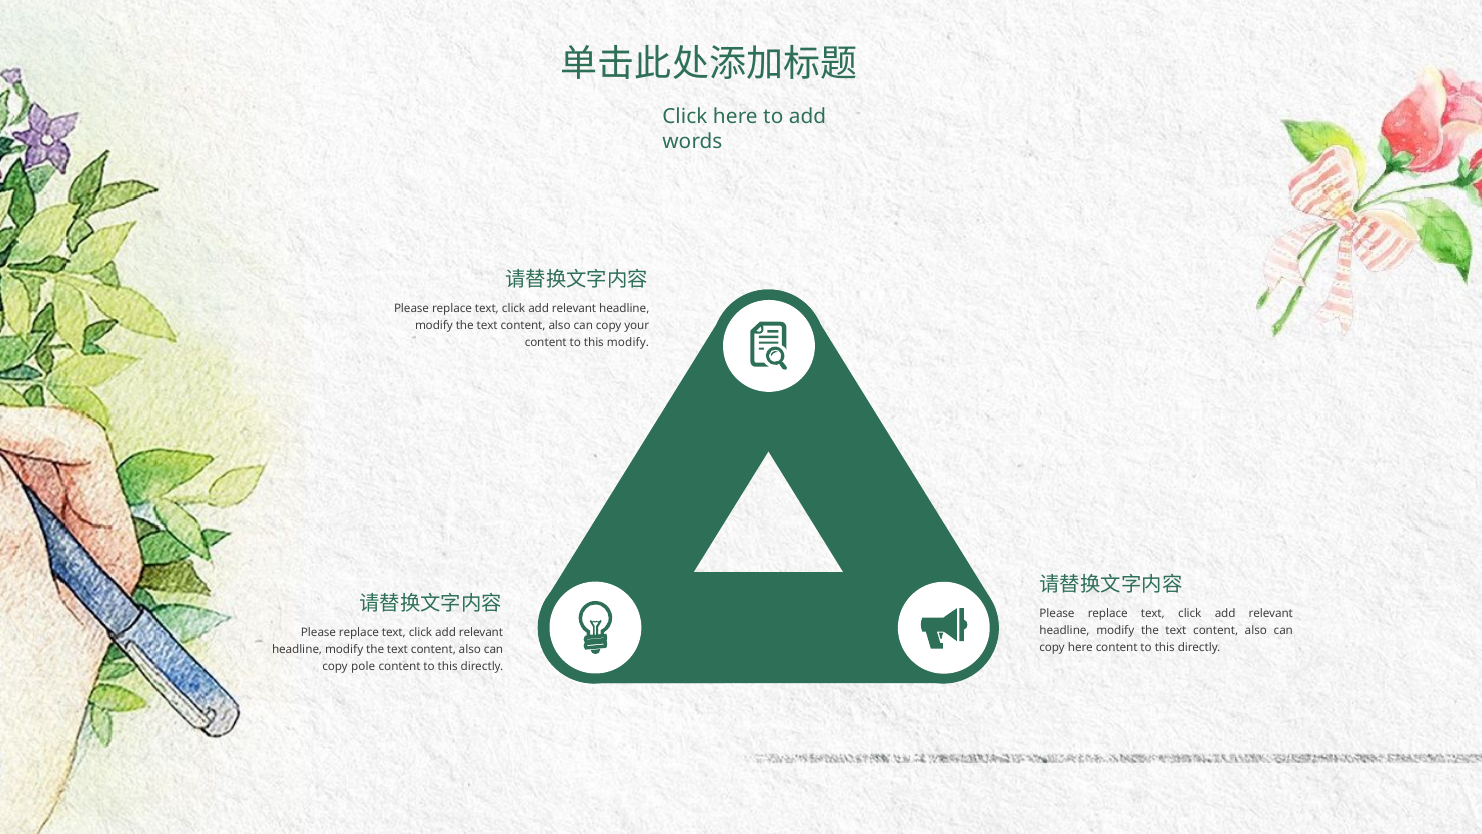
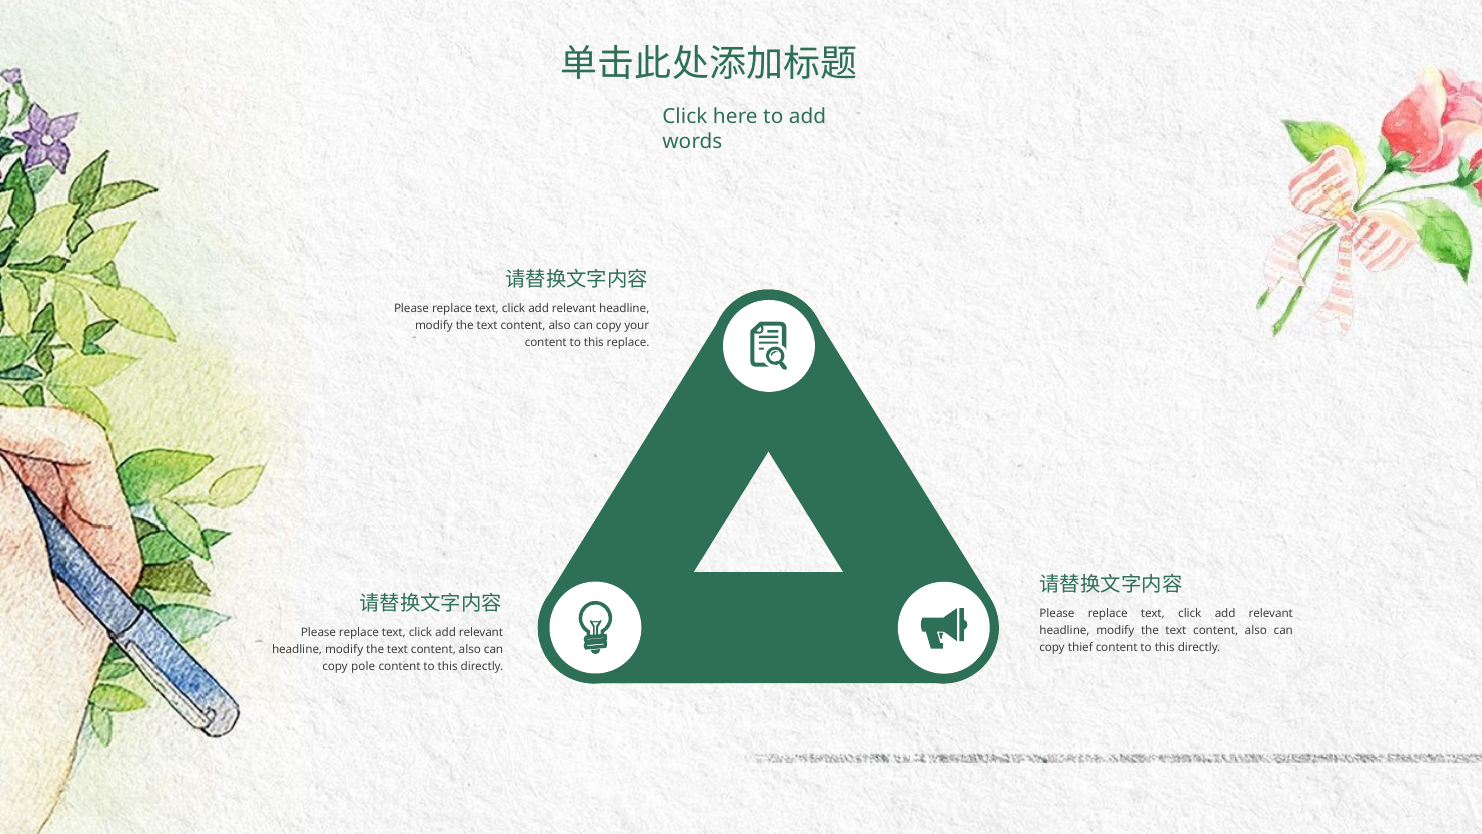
this modify: modify -> replace
copy here: here -> thief
